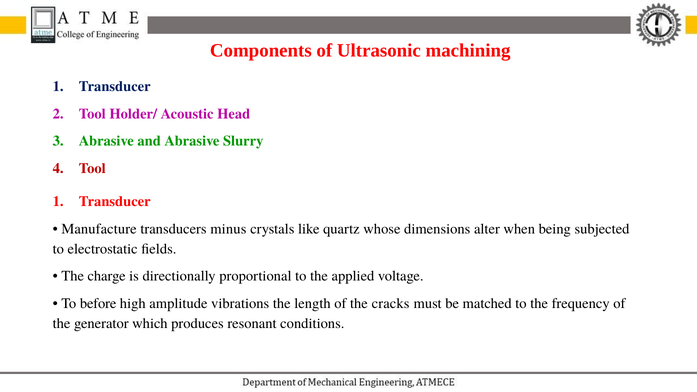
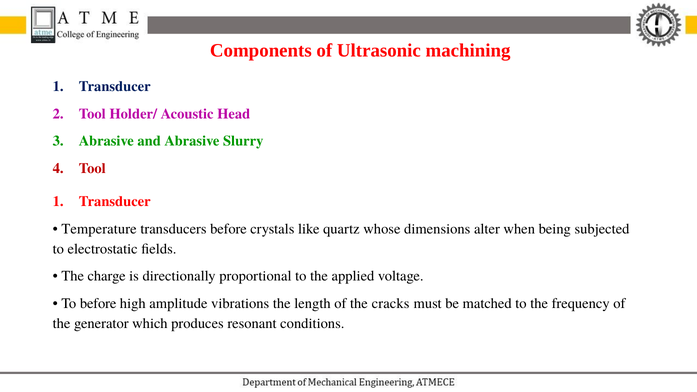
Manufacture: Manufacture -> Temperature
transducers minus: minus -> before
